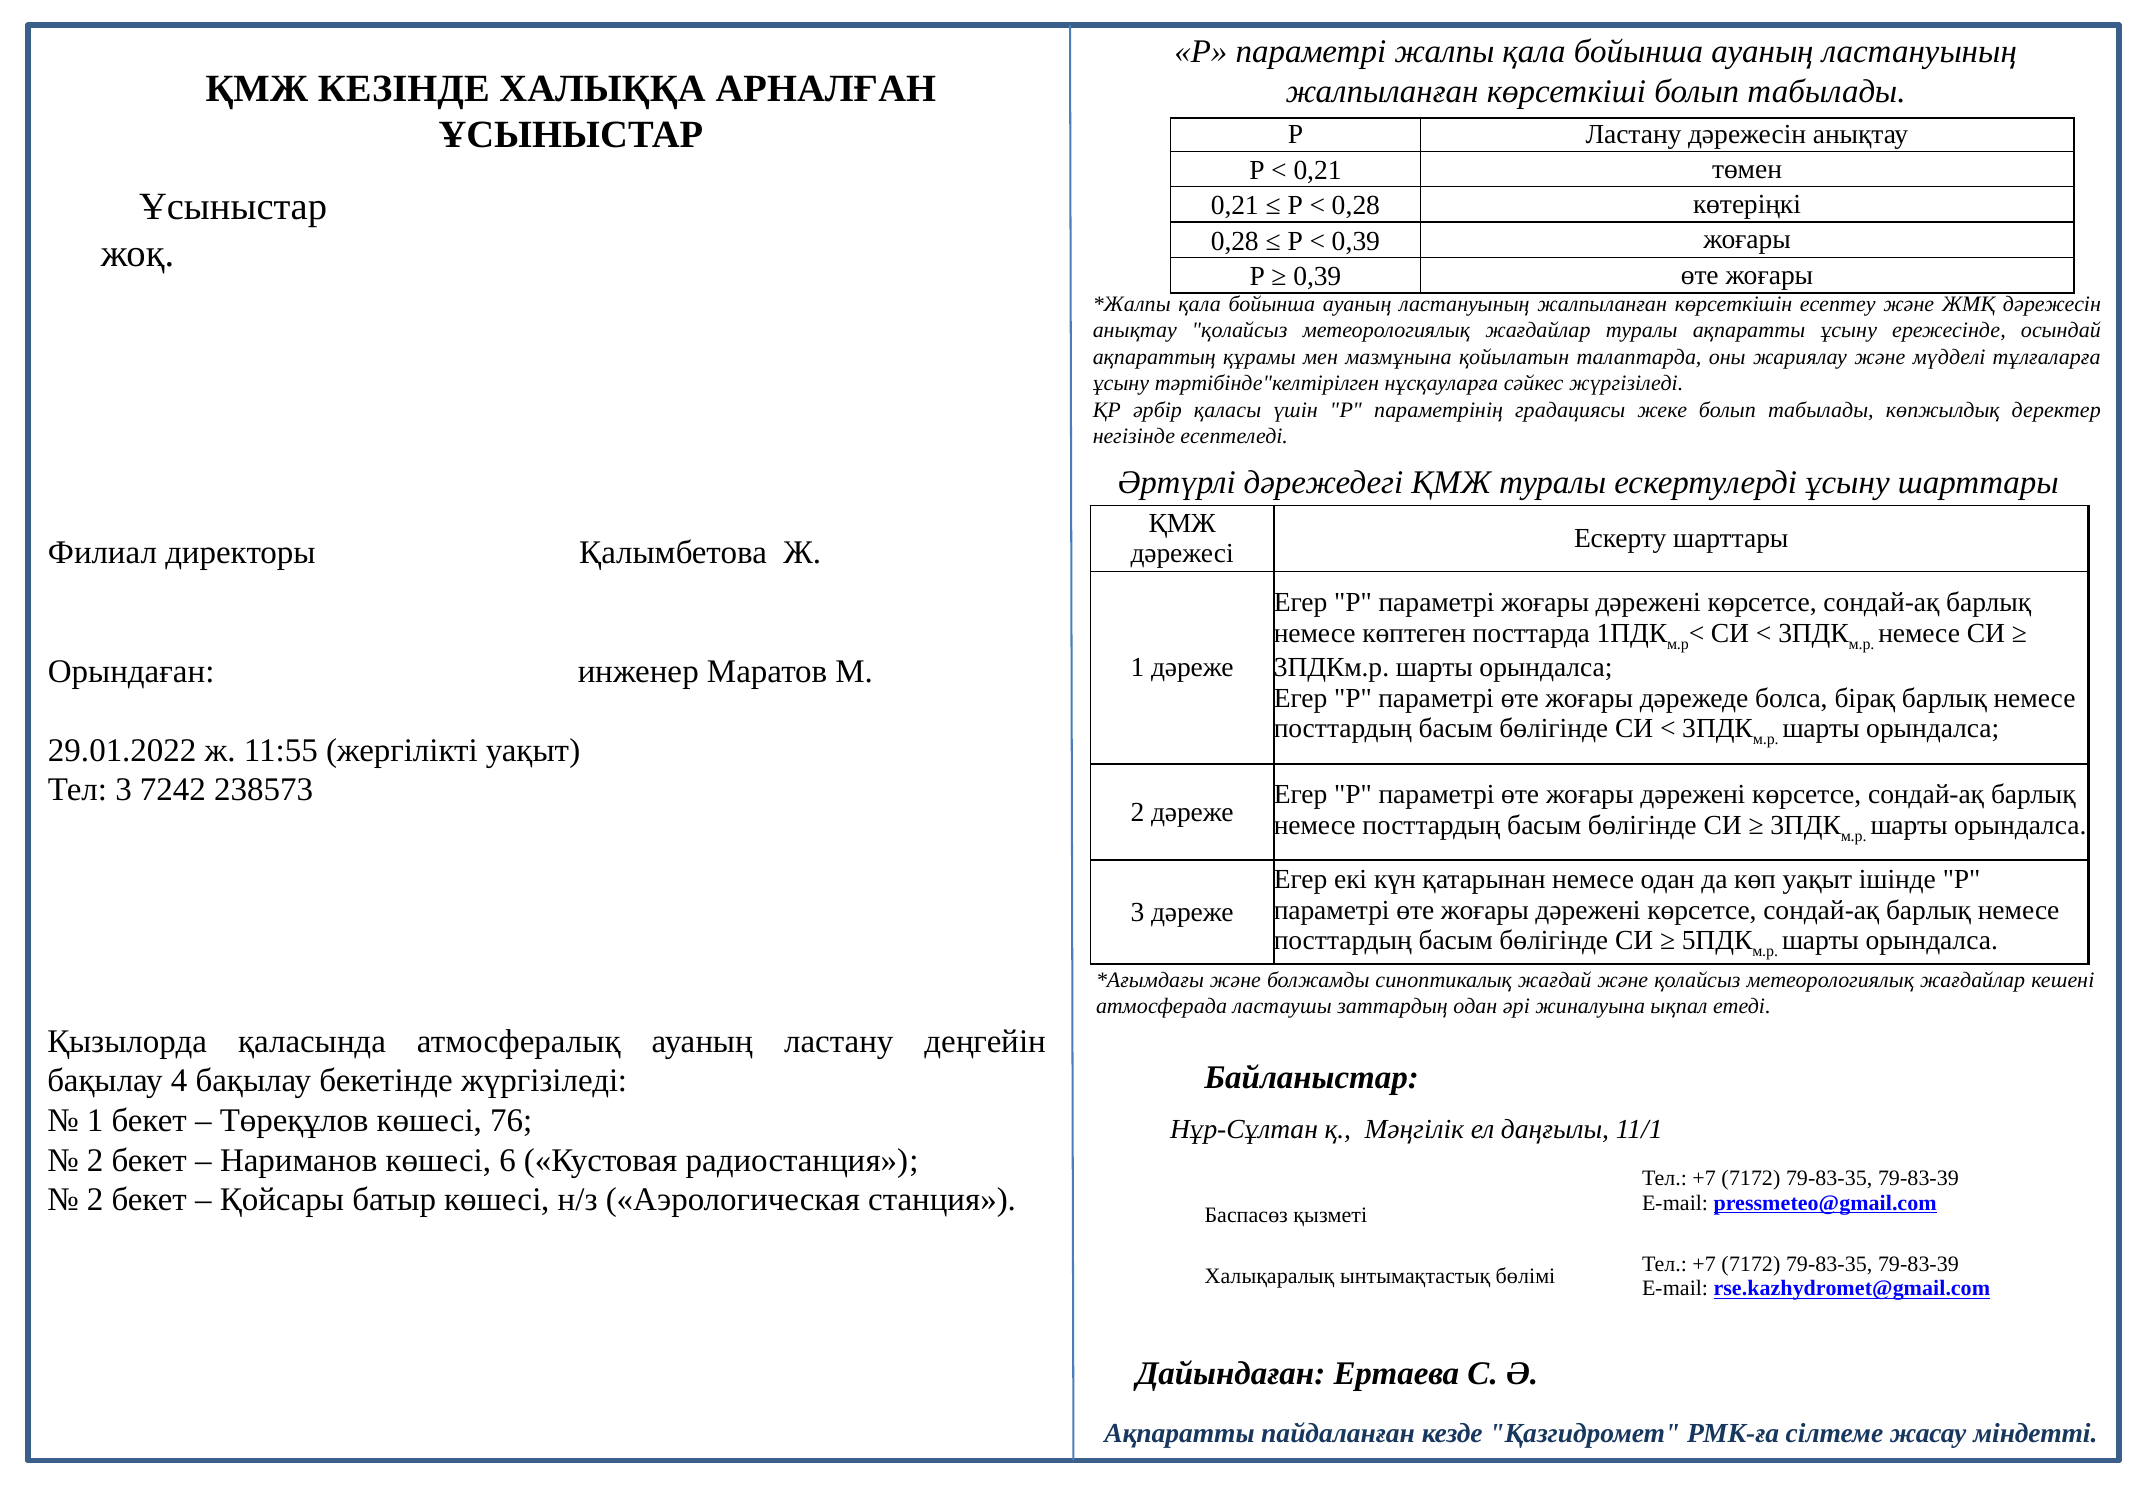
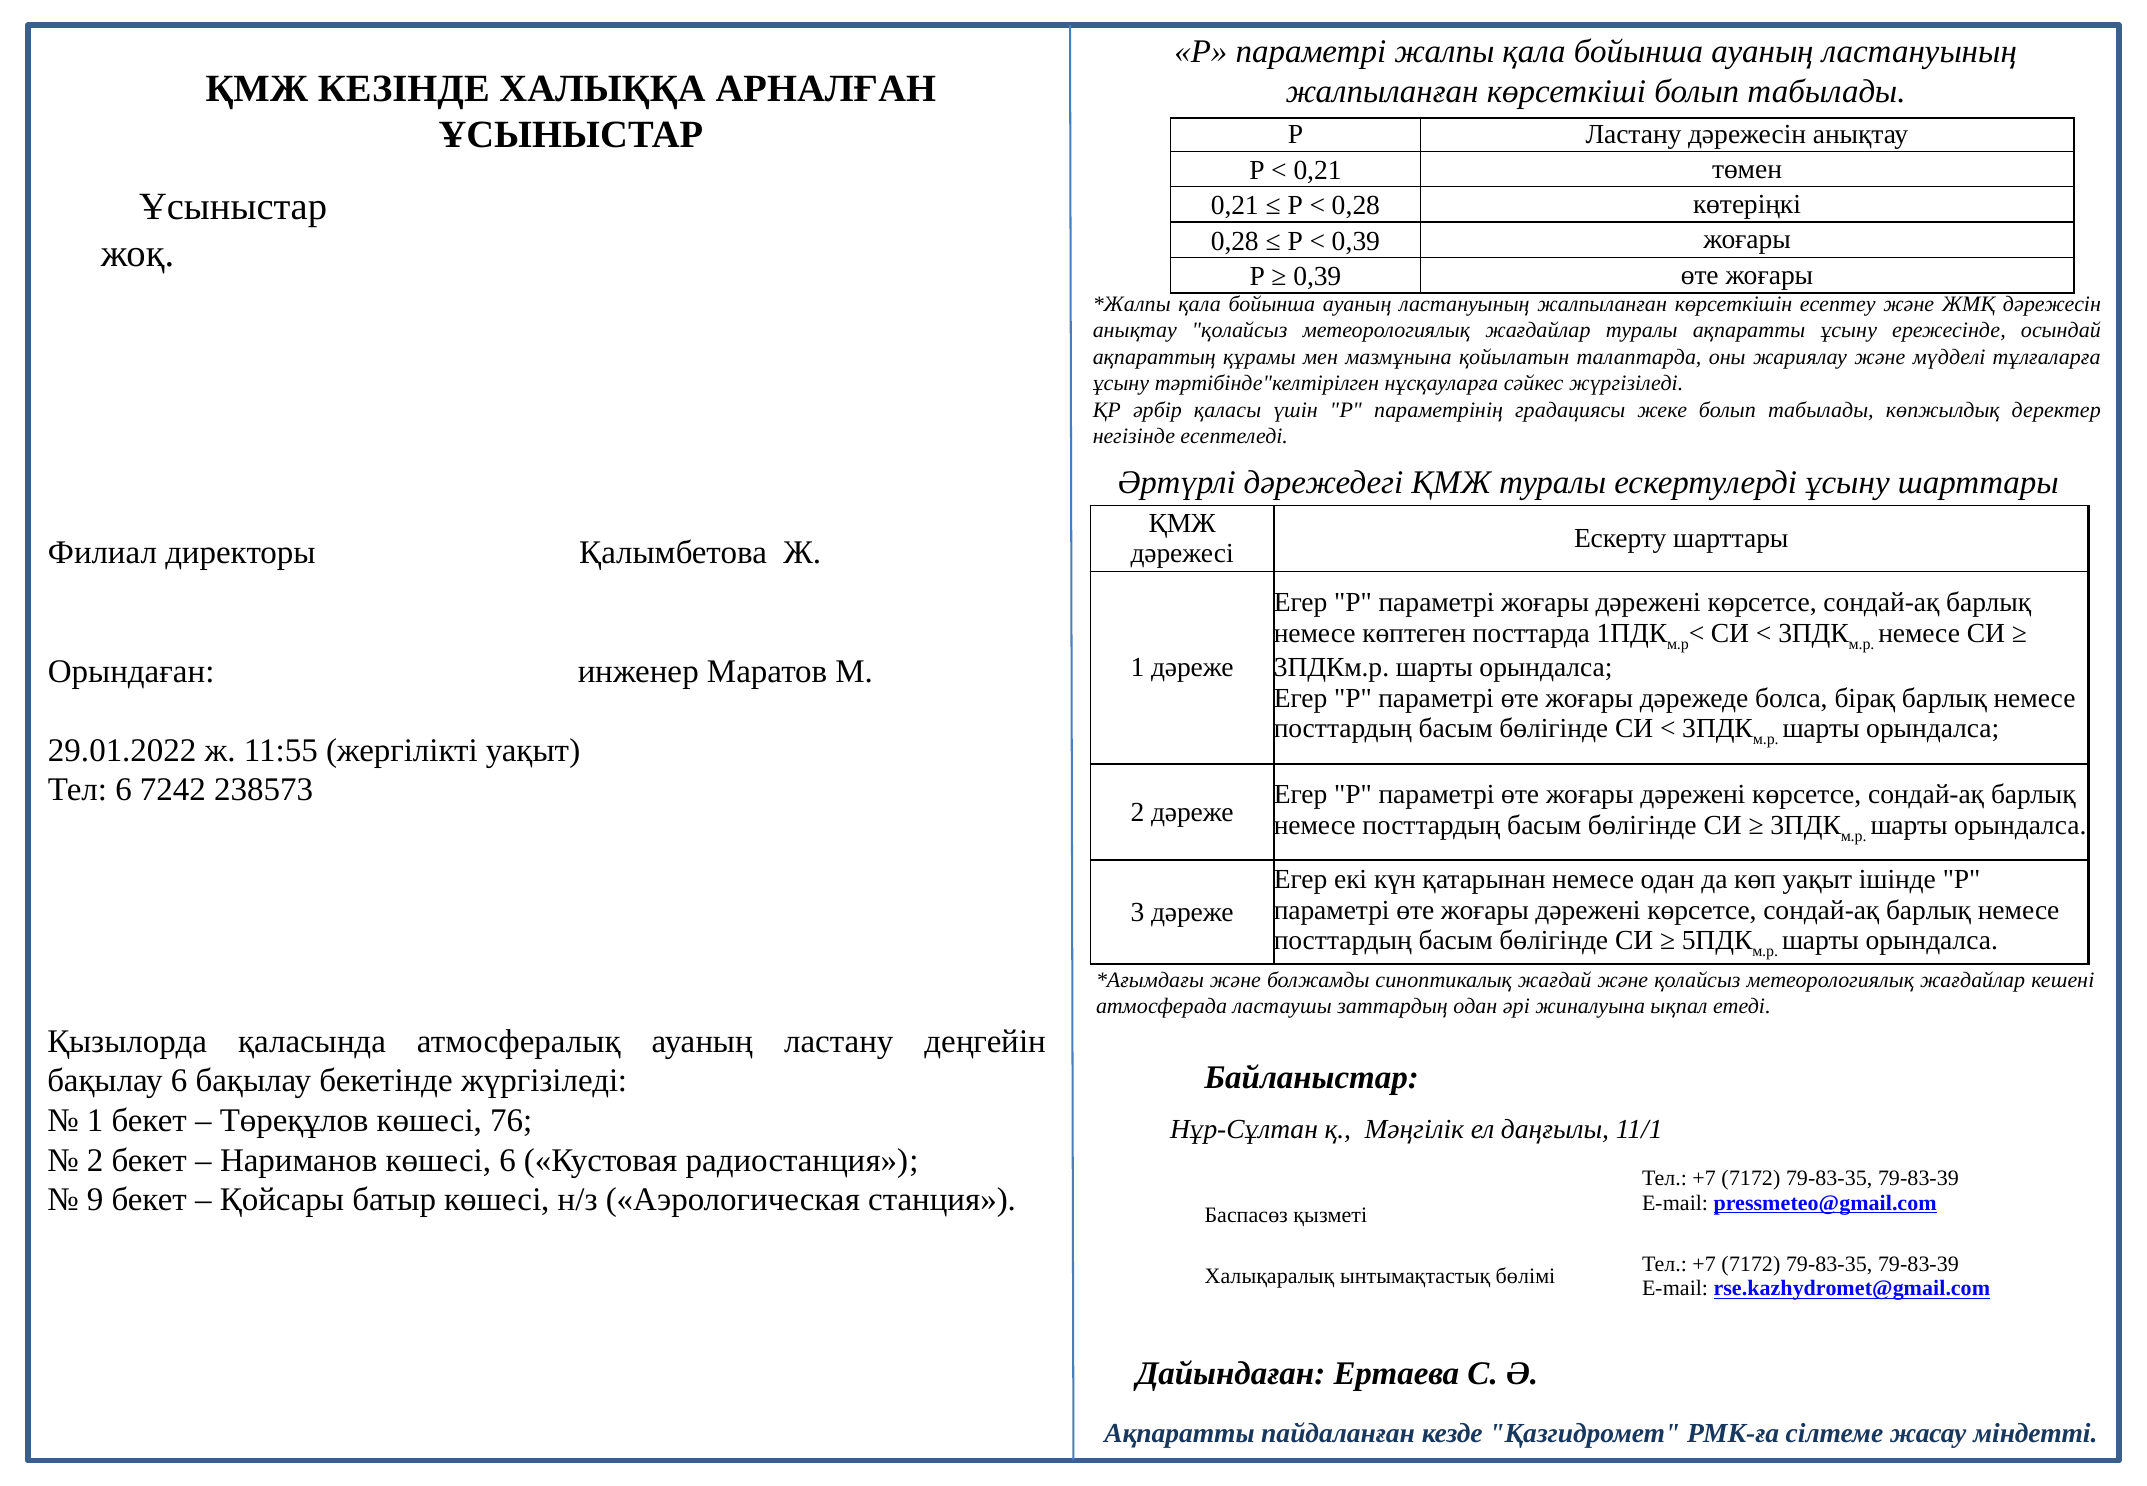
Тел 3: 3 -> 6
бақылау 4: 4 -> 6
2 at (95, 1200): 2 -> 9
